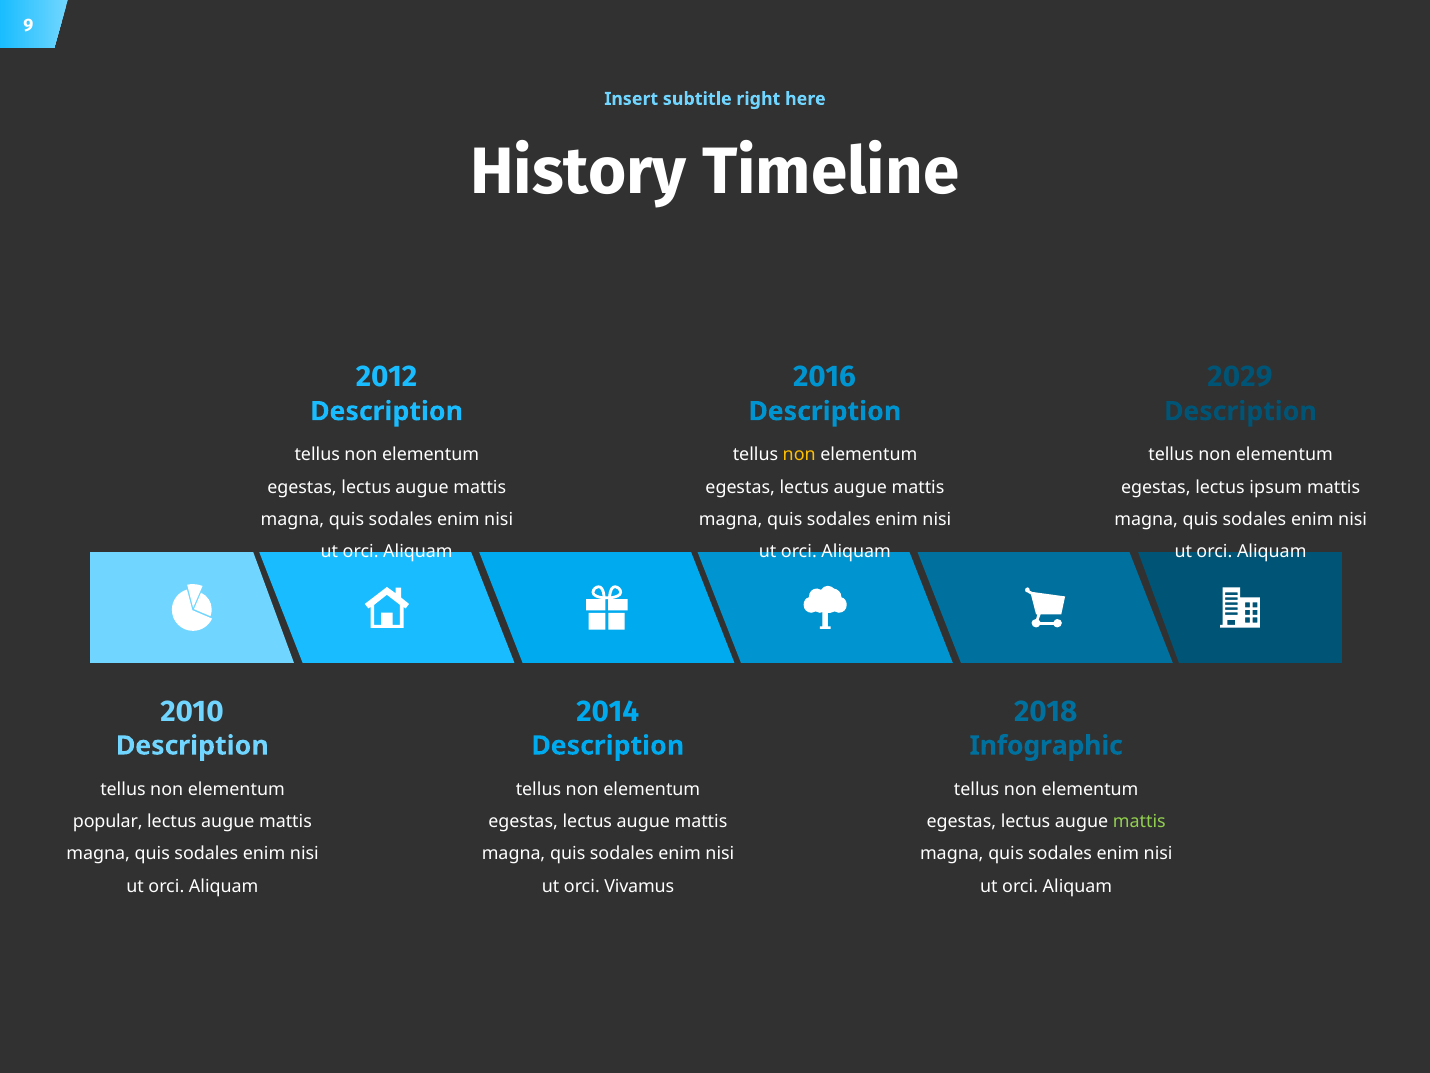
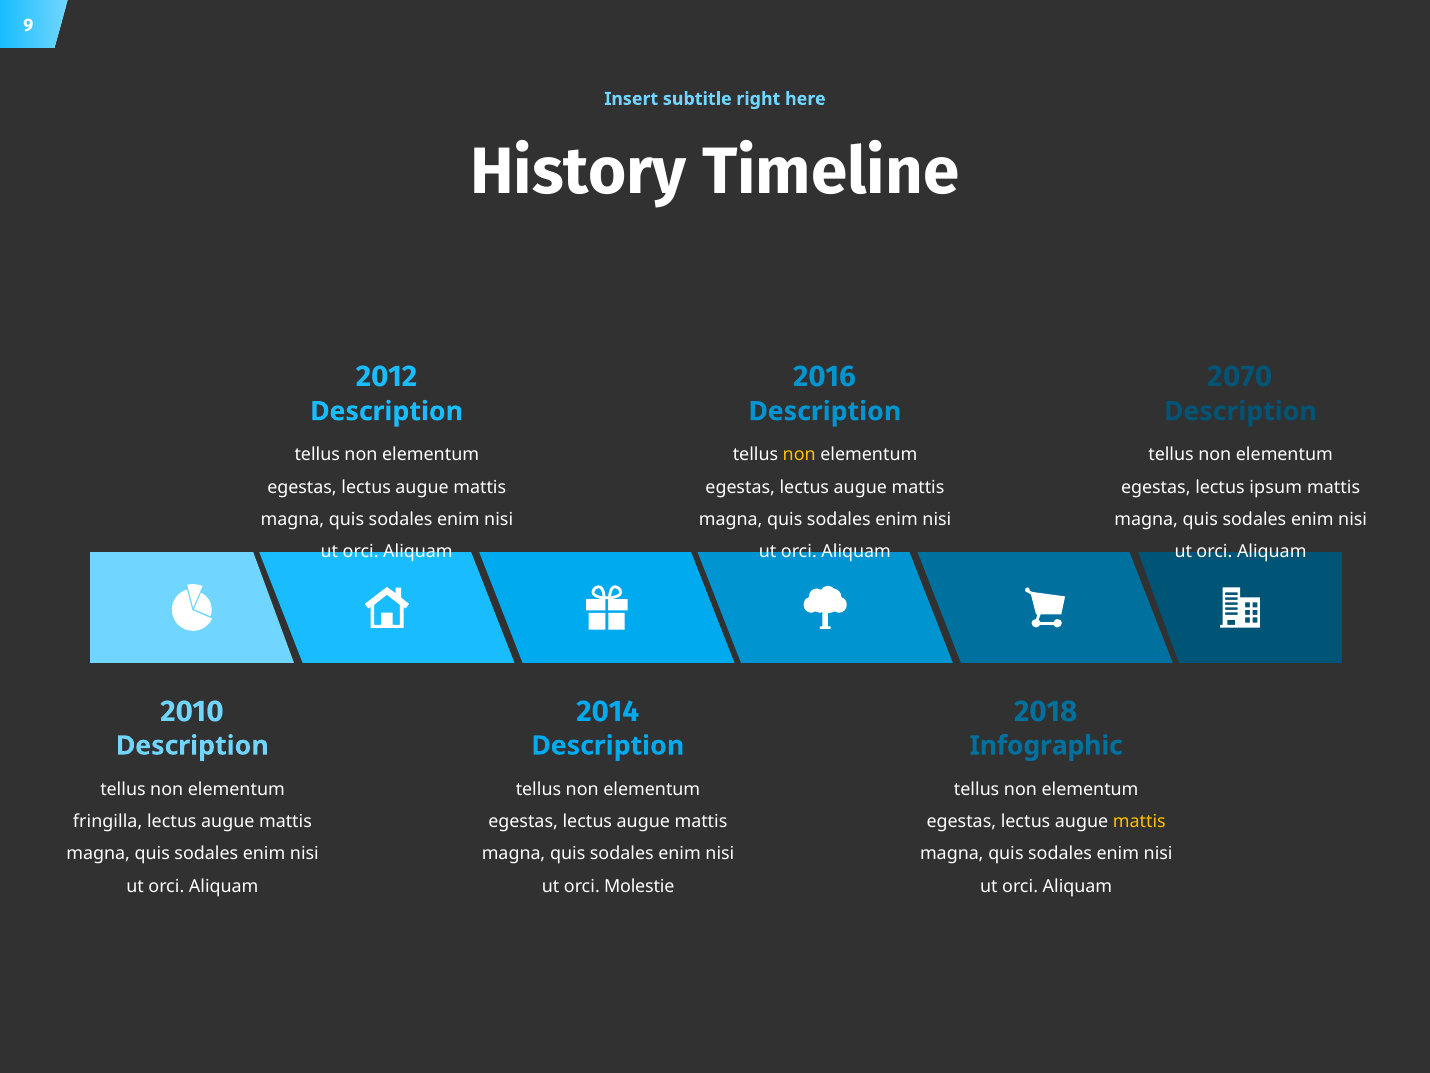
2029: 2029 -> 2070
popular: popular -> fringilla
mattis at (1139, 821) colour: light green -> yellow
Vivamus: Vivamus -> Molestie
